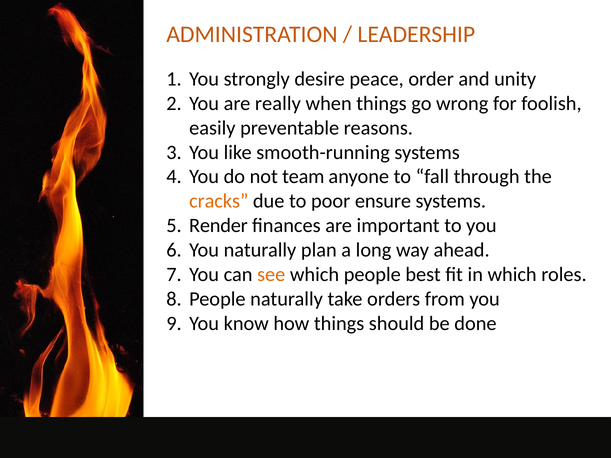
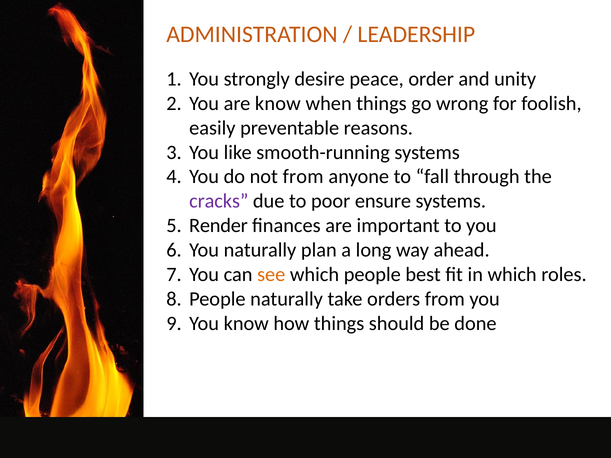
are really: really -> know
not team: team -> from
cracks colour: orange -> purple
